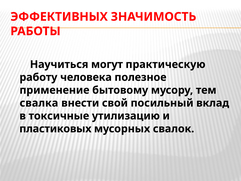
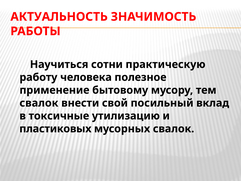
ЭФФЕКТИВНЫХ: ЭФФЕКТИВНЫХ -> АКТУАЛЬНОСТЬ
могут: могут -> сотни
свалка at (39, 103): свалка -> свалок
